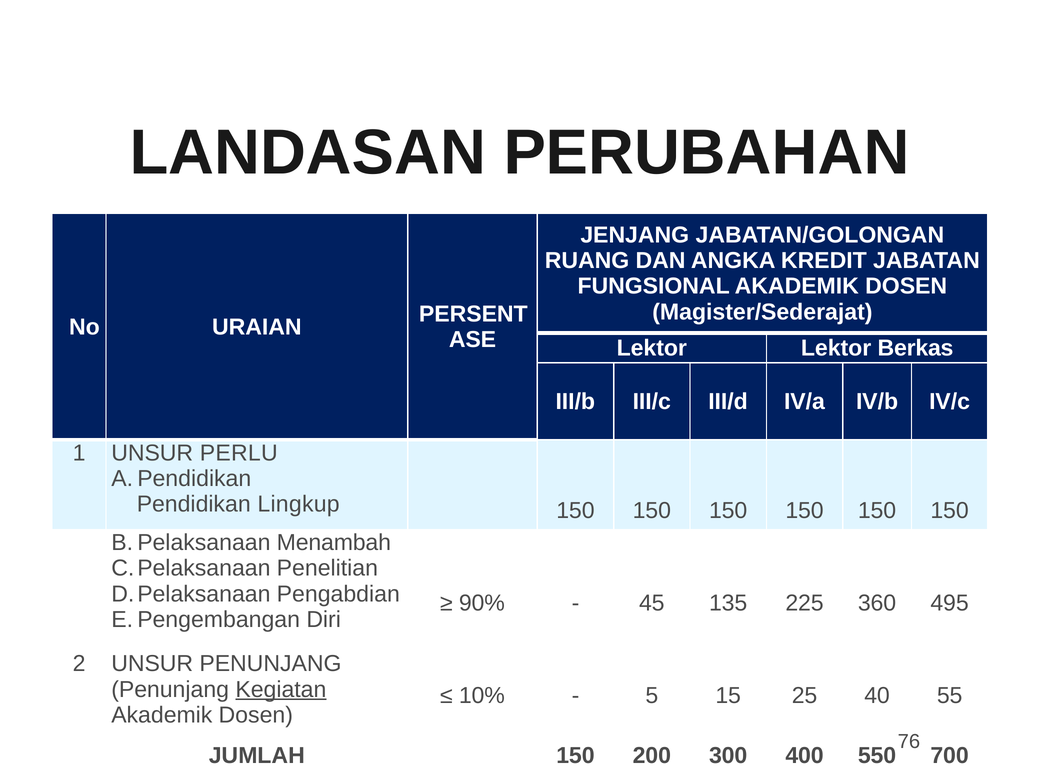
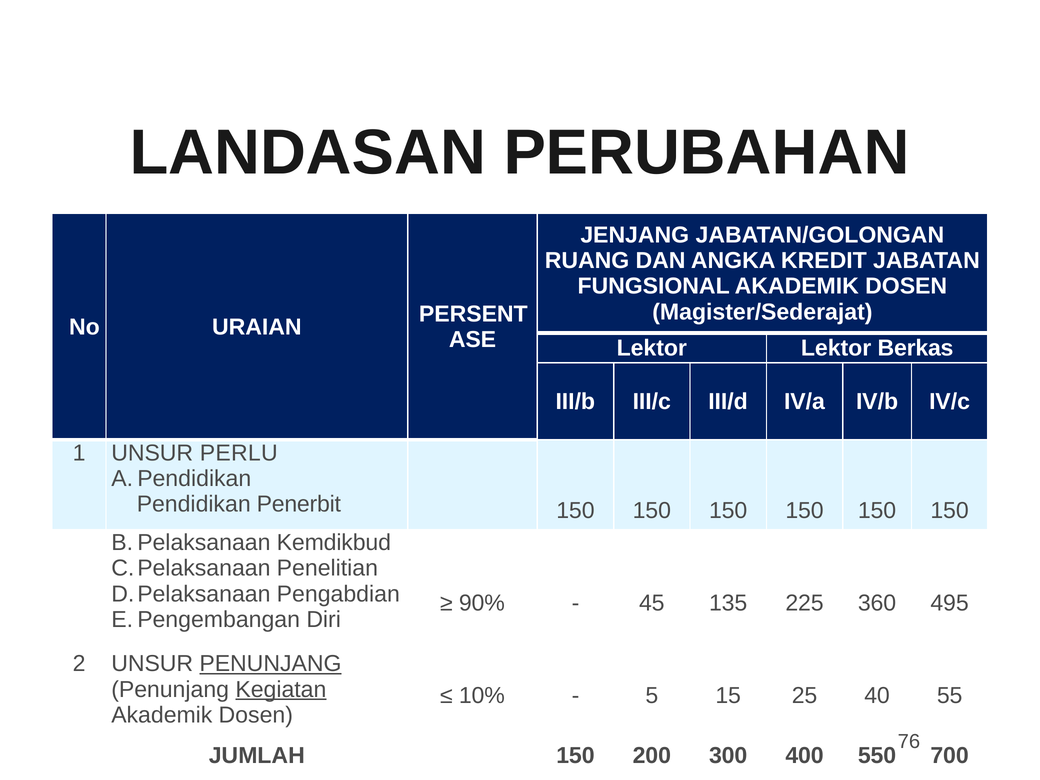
Lingkup: Lingkup -> Penerbit
Menambah: Menambah -> Kemdikbud
PENUNJANG at (270, 664) underline: none -> present
